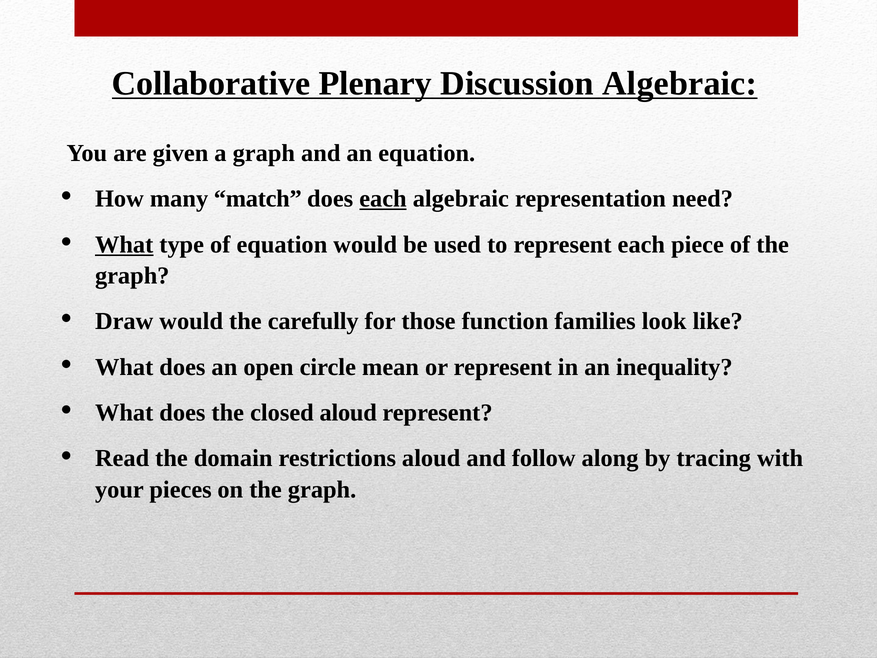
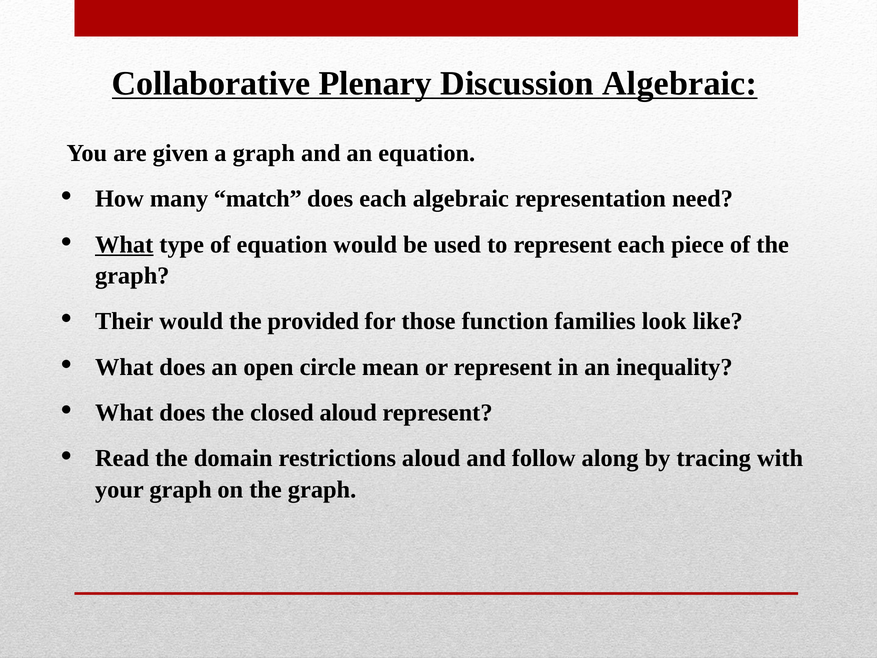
each at (383, 199) underline: present -> none
Draw: Draw -> Their
carefully: carefully -> provided
your pieces: pieces -> graph
